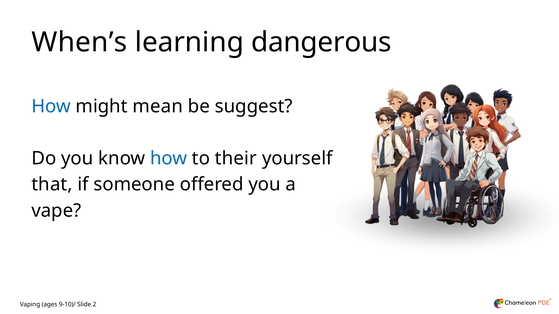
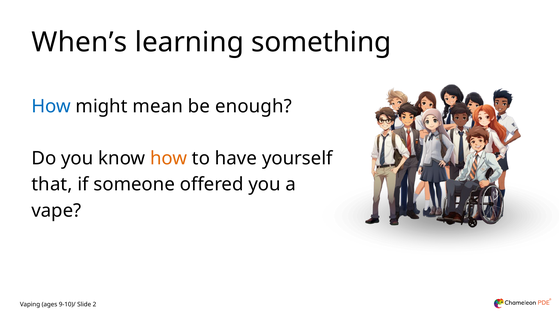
dangerous: dangerous -> something
suggest: suggest -> enough
how at (169, 159) colour: blue -> orange
their: their -> have
